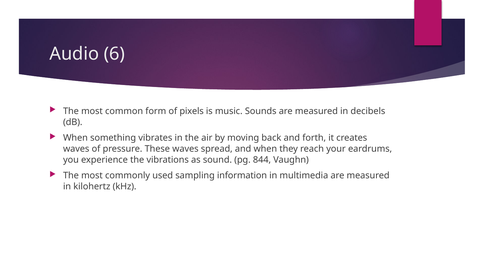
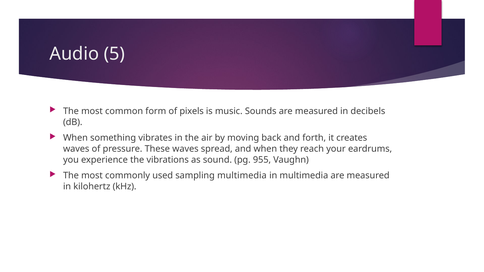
6: 6 -> 5
844: 844 -> 955
sampling information: information -> multimedia
